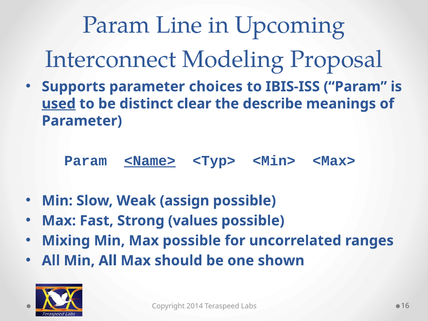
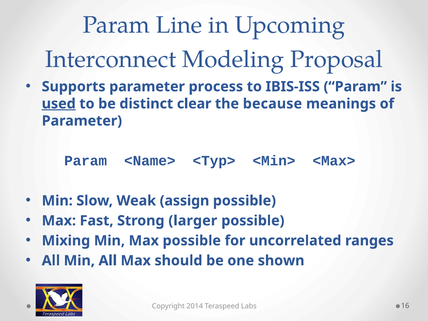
choices: choices -> process
describe: describe -> because
<Name> underline: present -> none
values: values -> larger
